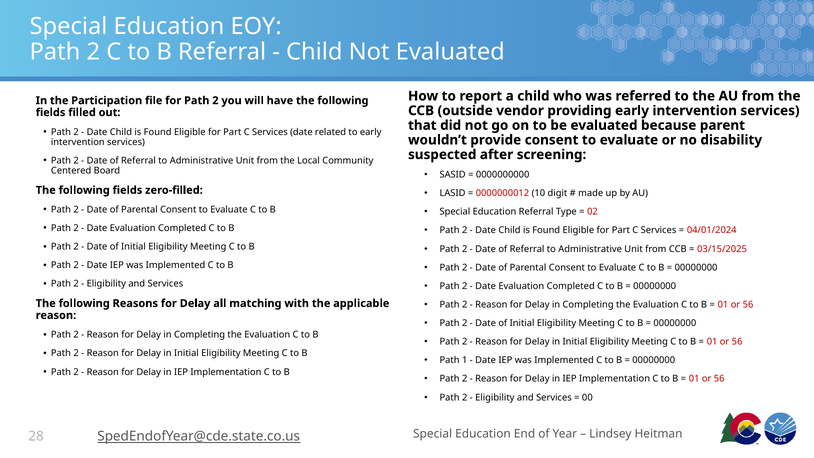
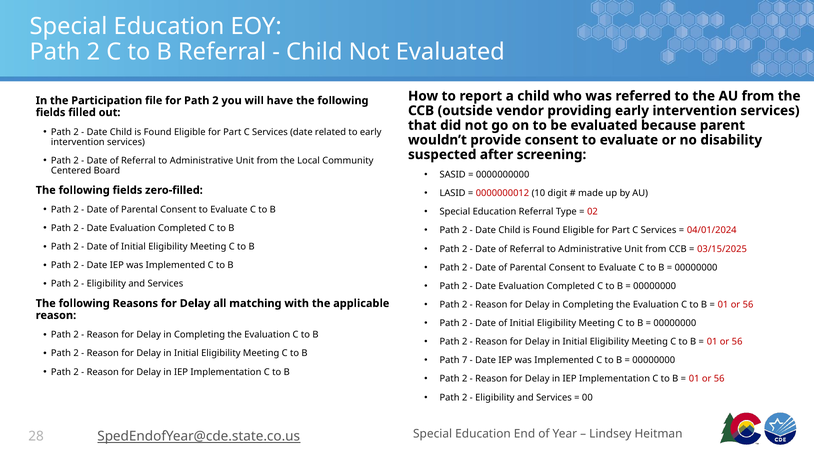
1: 1 -> 7
